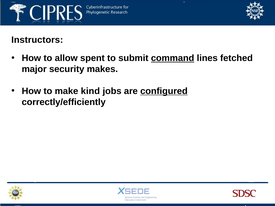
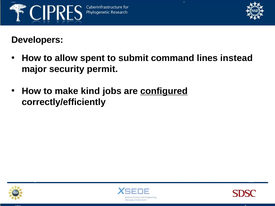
Instructors: Instructors -> Developers
command underline: present -> none
fetched: fetched -> instead
makes: makes -> permit
